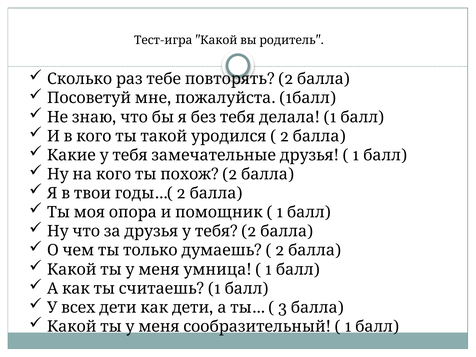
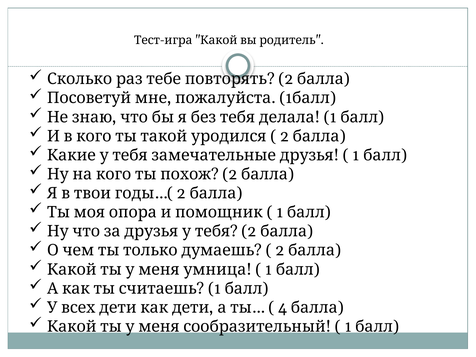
3: 3 -> 4
